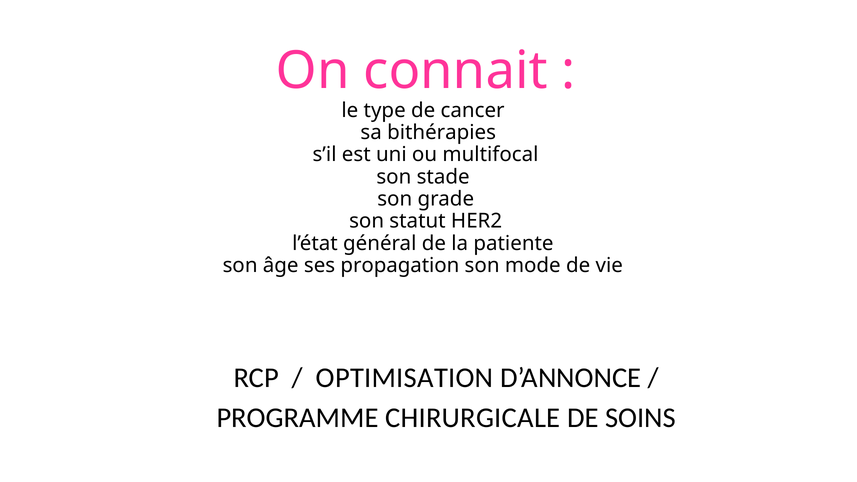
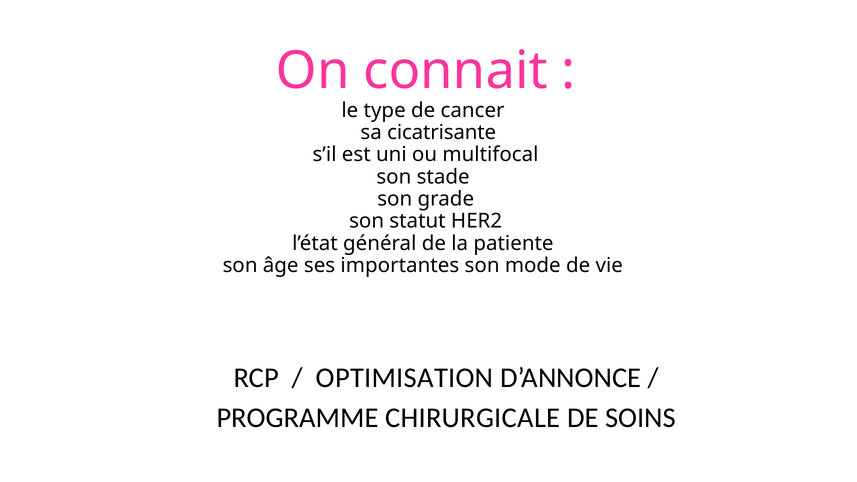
bithérapies: bithérapies -> cicatrisante
propagation: propagation -> importantes
